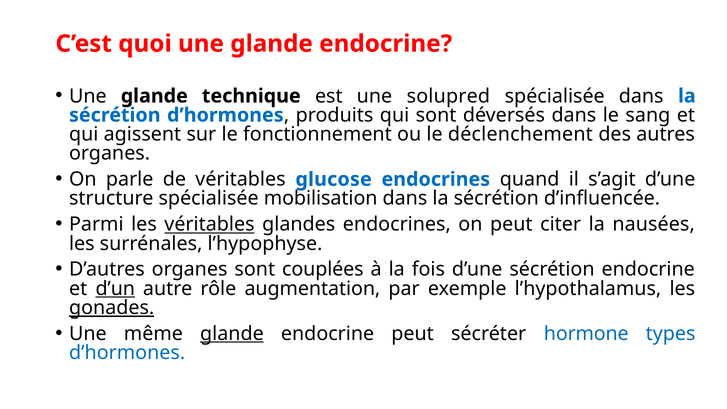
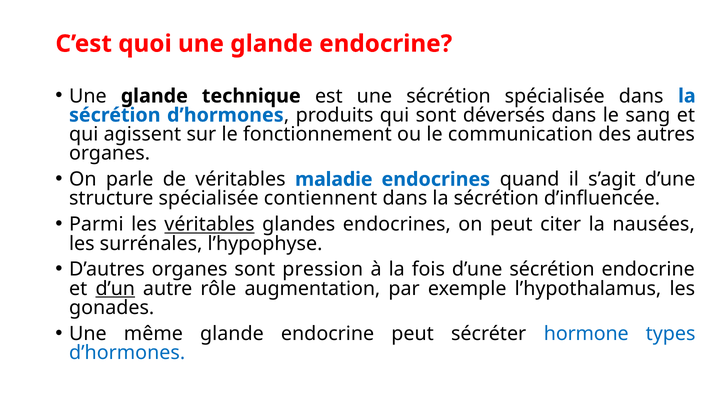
une solupred: solupred -> sécrétion
déclenchement: déclenchement -> communication
glucose: glucose -> maladie
mobilisation: mobilisation -> contiennent
couplées: couplées -> pression
gonades underline: present -> none
glande at (232, 334) underline: present -> none
